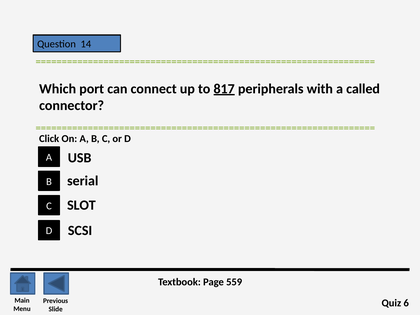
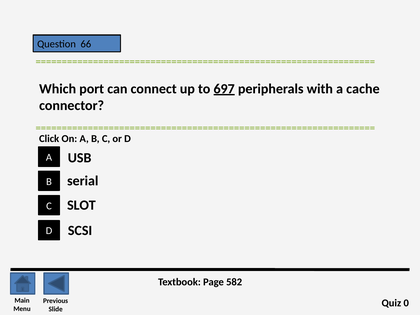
14: 14 -> 66
817: 817 -> 697
called: called -> cache
559: 559 -> 582
6: 6 -> 0
